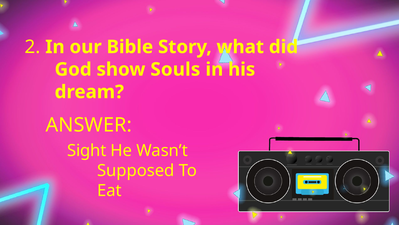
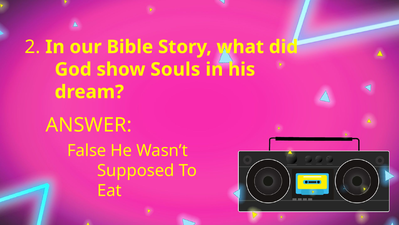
Sight: Sight -> False
